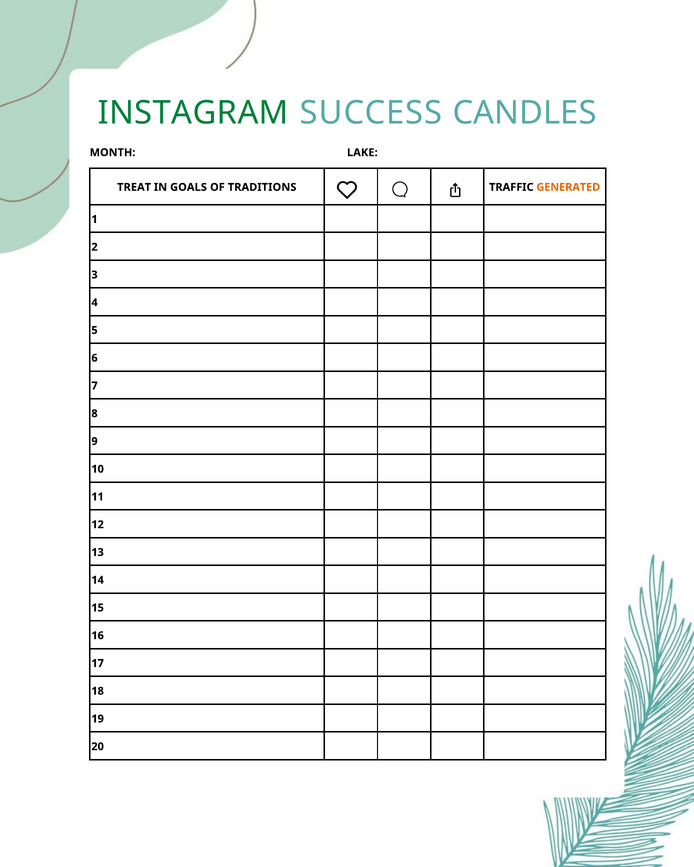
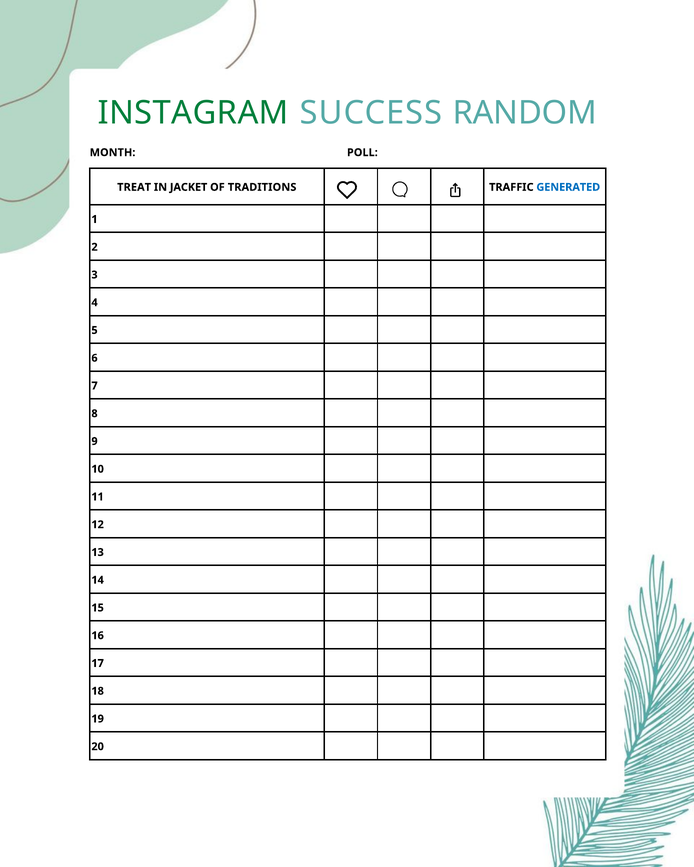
CANDLES: CANDLES -> RANDOM
LAKE: LAKE -> POLL
GOALS: GOALS -> JACKET
GENERATED colour: orange -> blue
